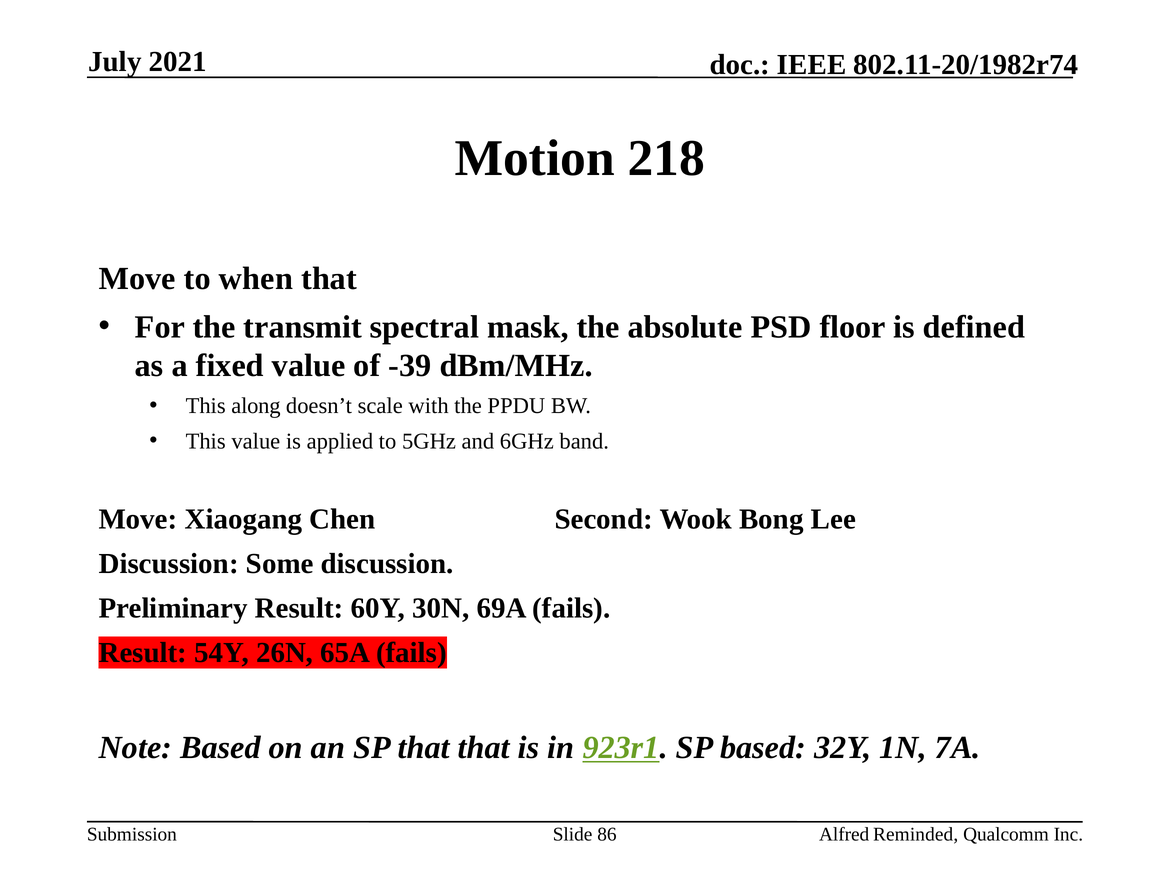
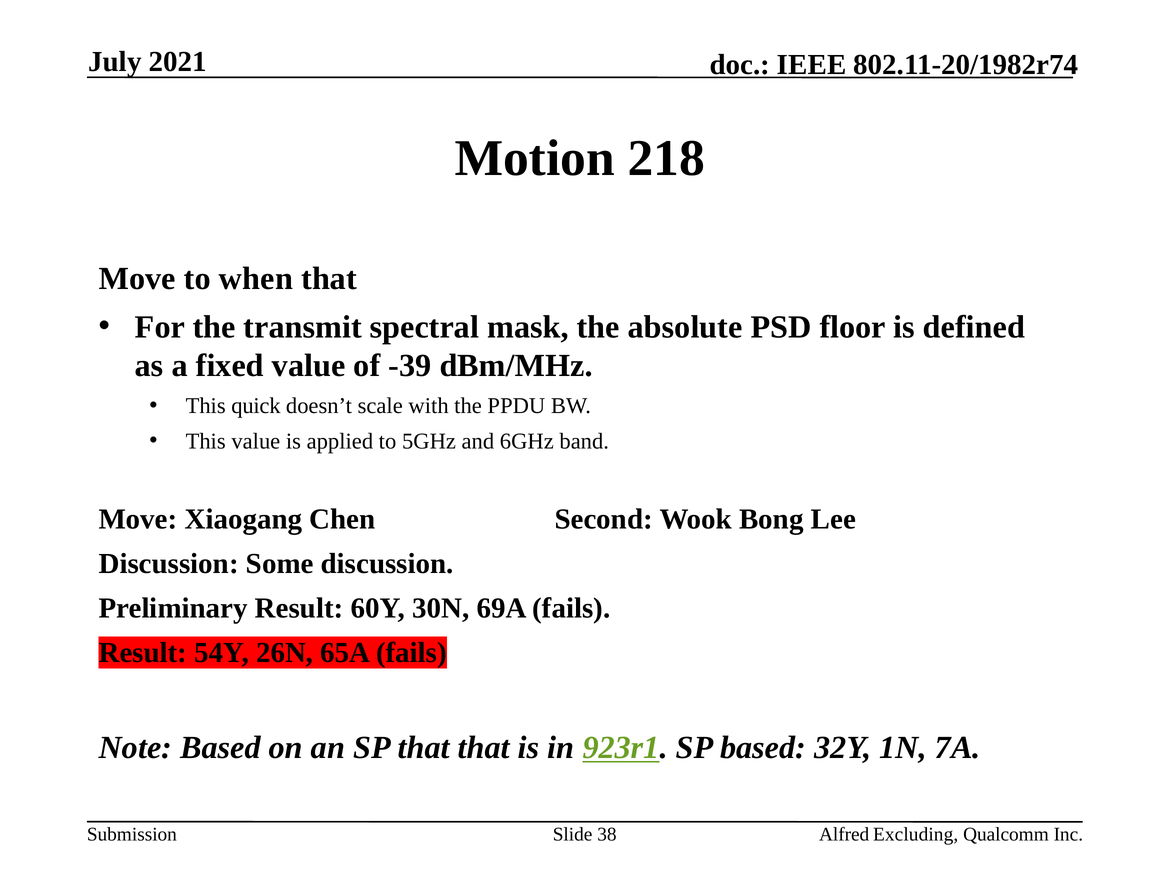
along: along -> quick
86: 86 -> 38
Reminded: Reminded -> Excluding
